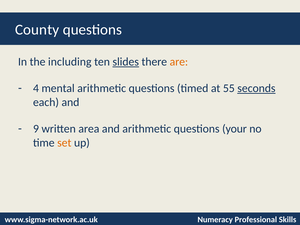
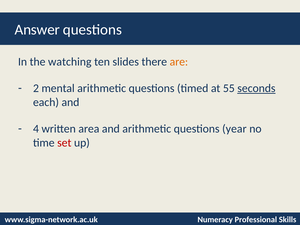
County: County -> Answer
including: including -> watching
slides underline: present -> none
4: 4 -> 2
9: 9 -> 4
your: your -> year
set colour: orange -> red
